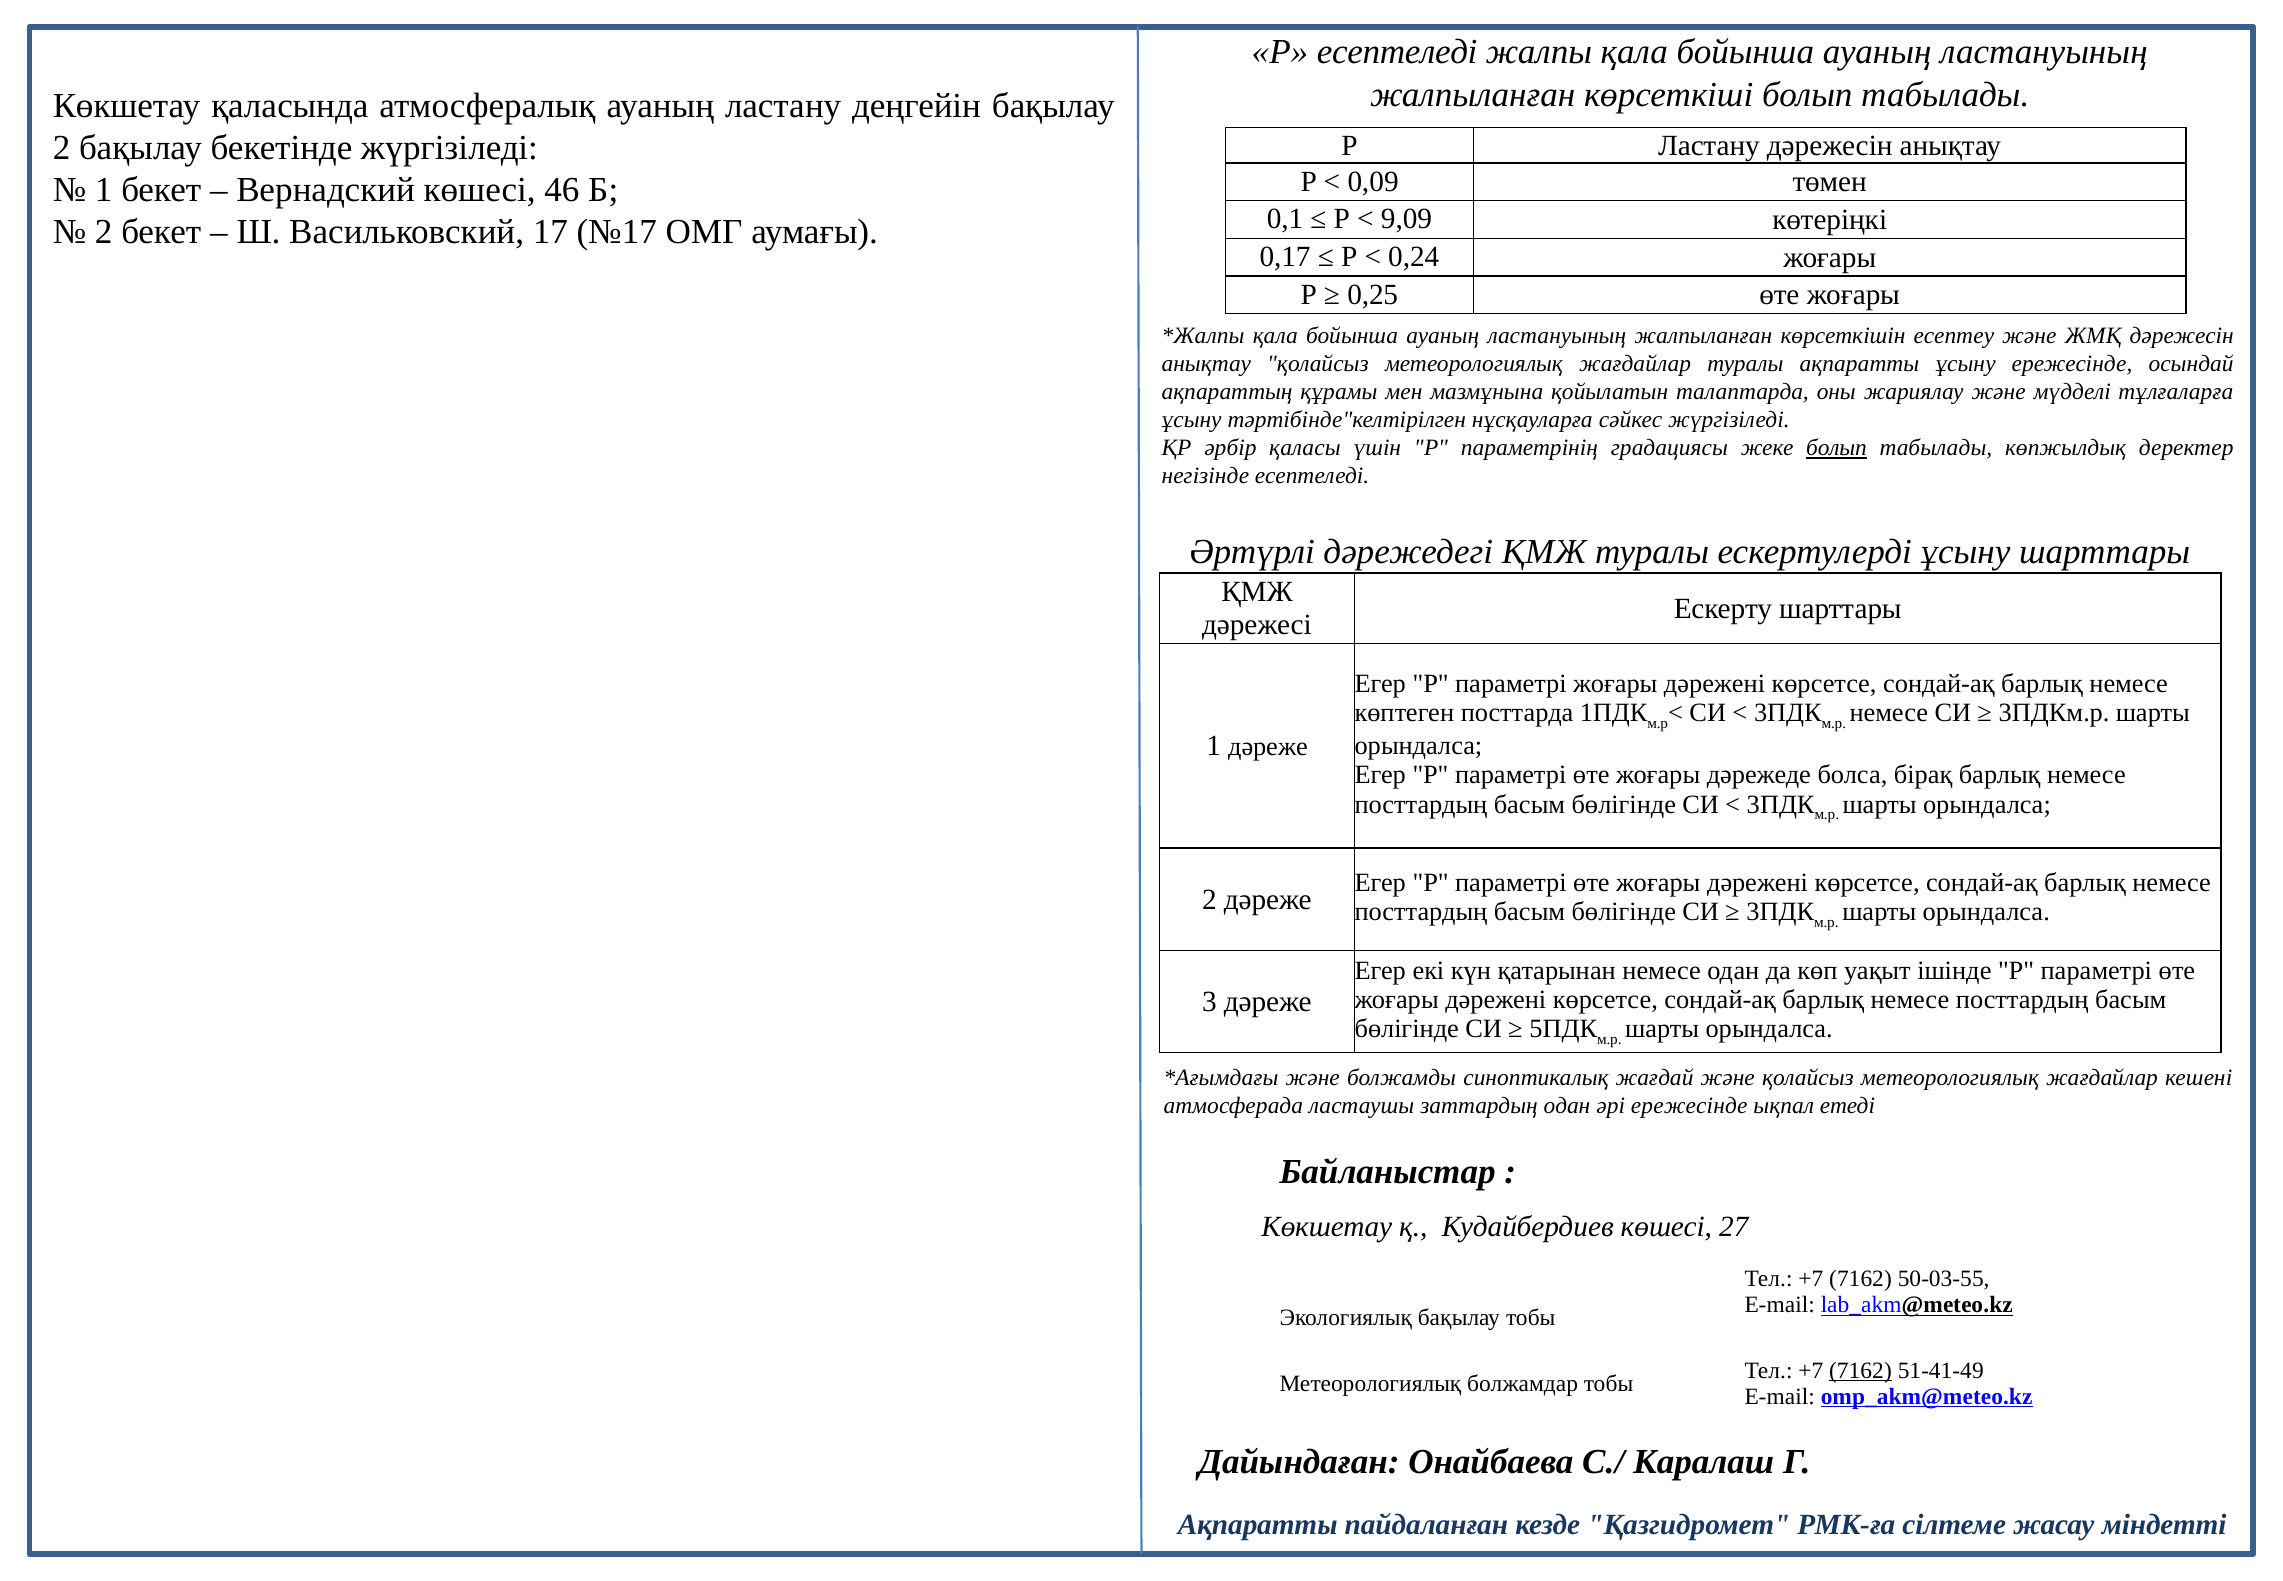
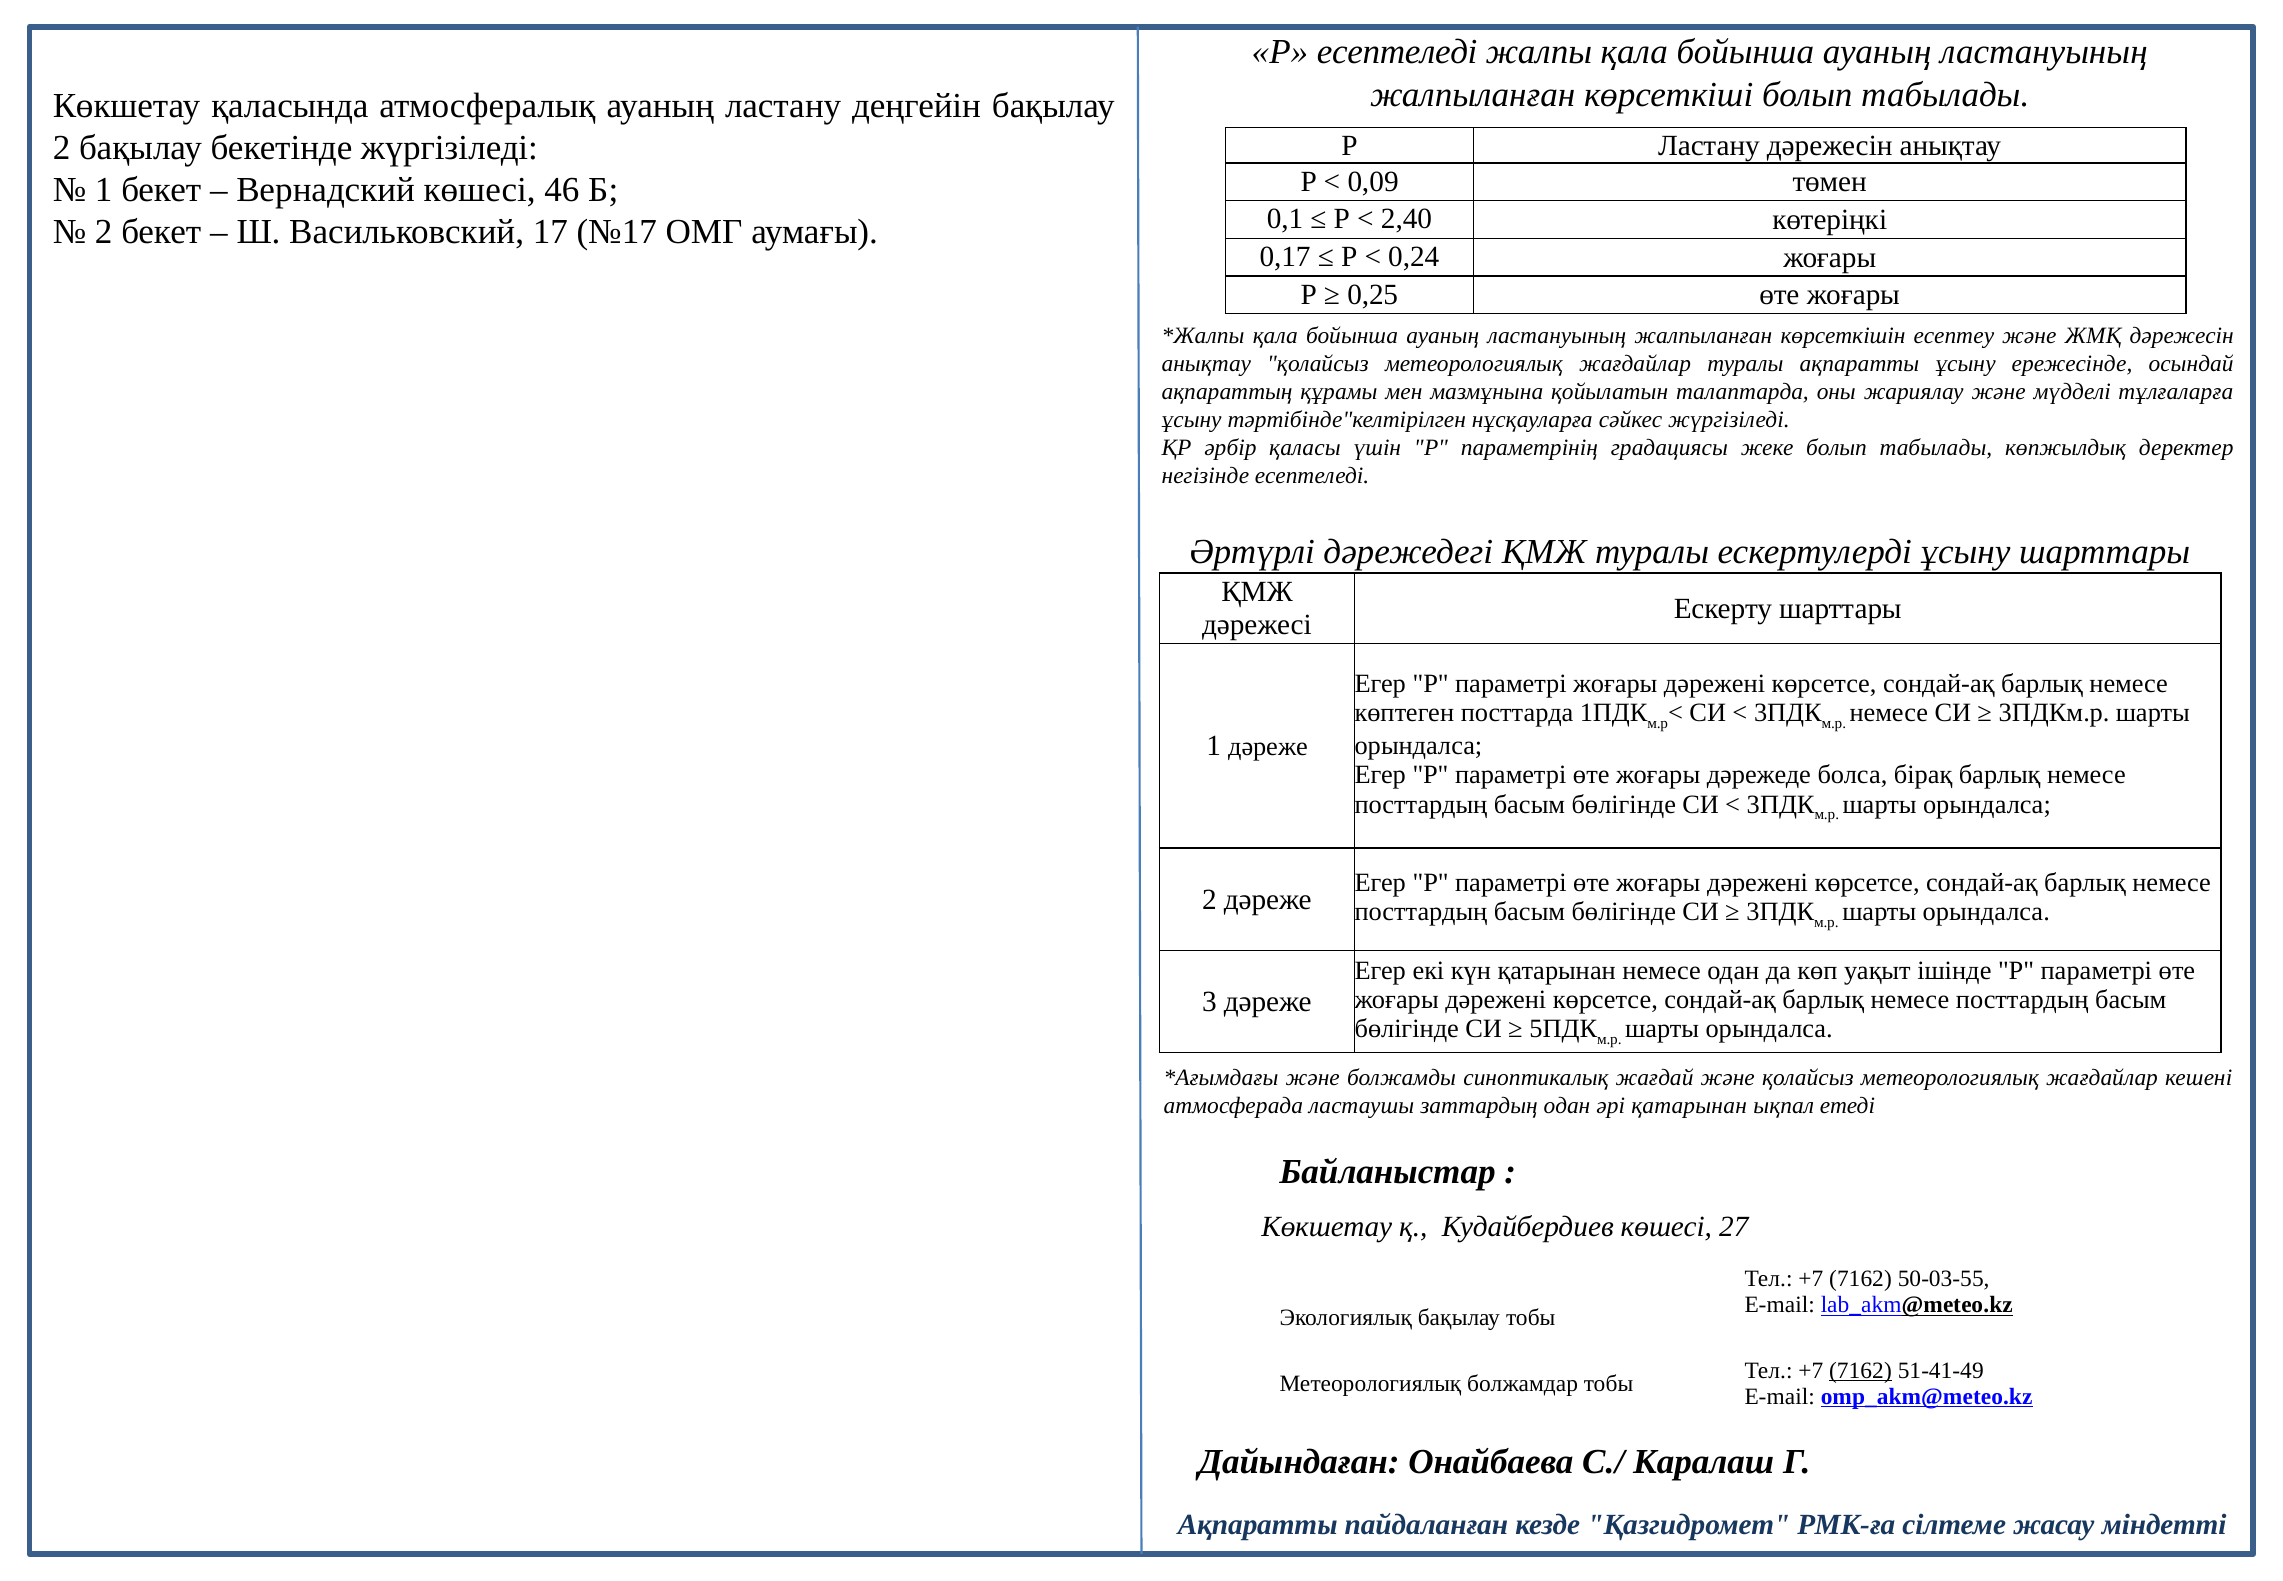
9,09: 9,09 -> 2,40
болып at (1837, 448) underline: present -> none
әрі ережесінде: ережесінде -> қатарынан
